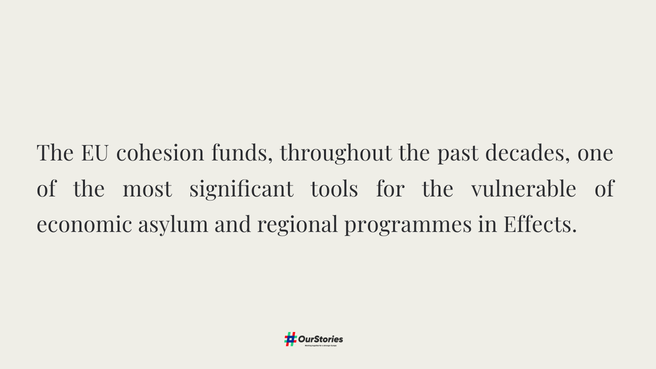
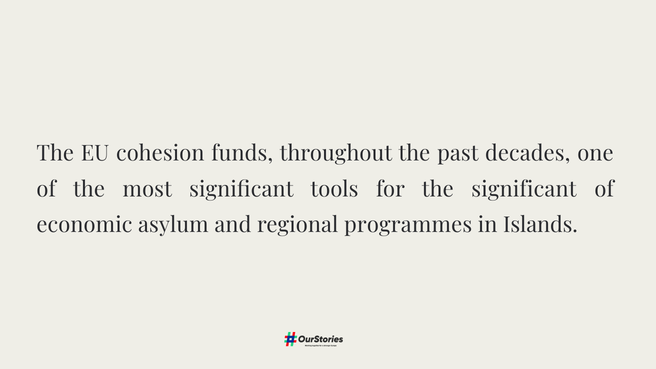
the vulnerable: vulnerable -> significant
Effects: Effects -> Islands
